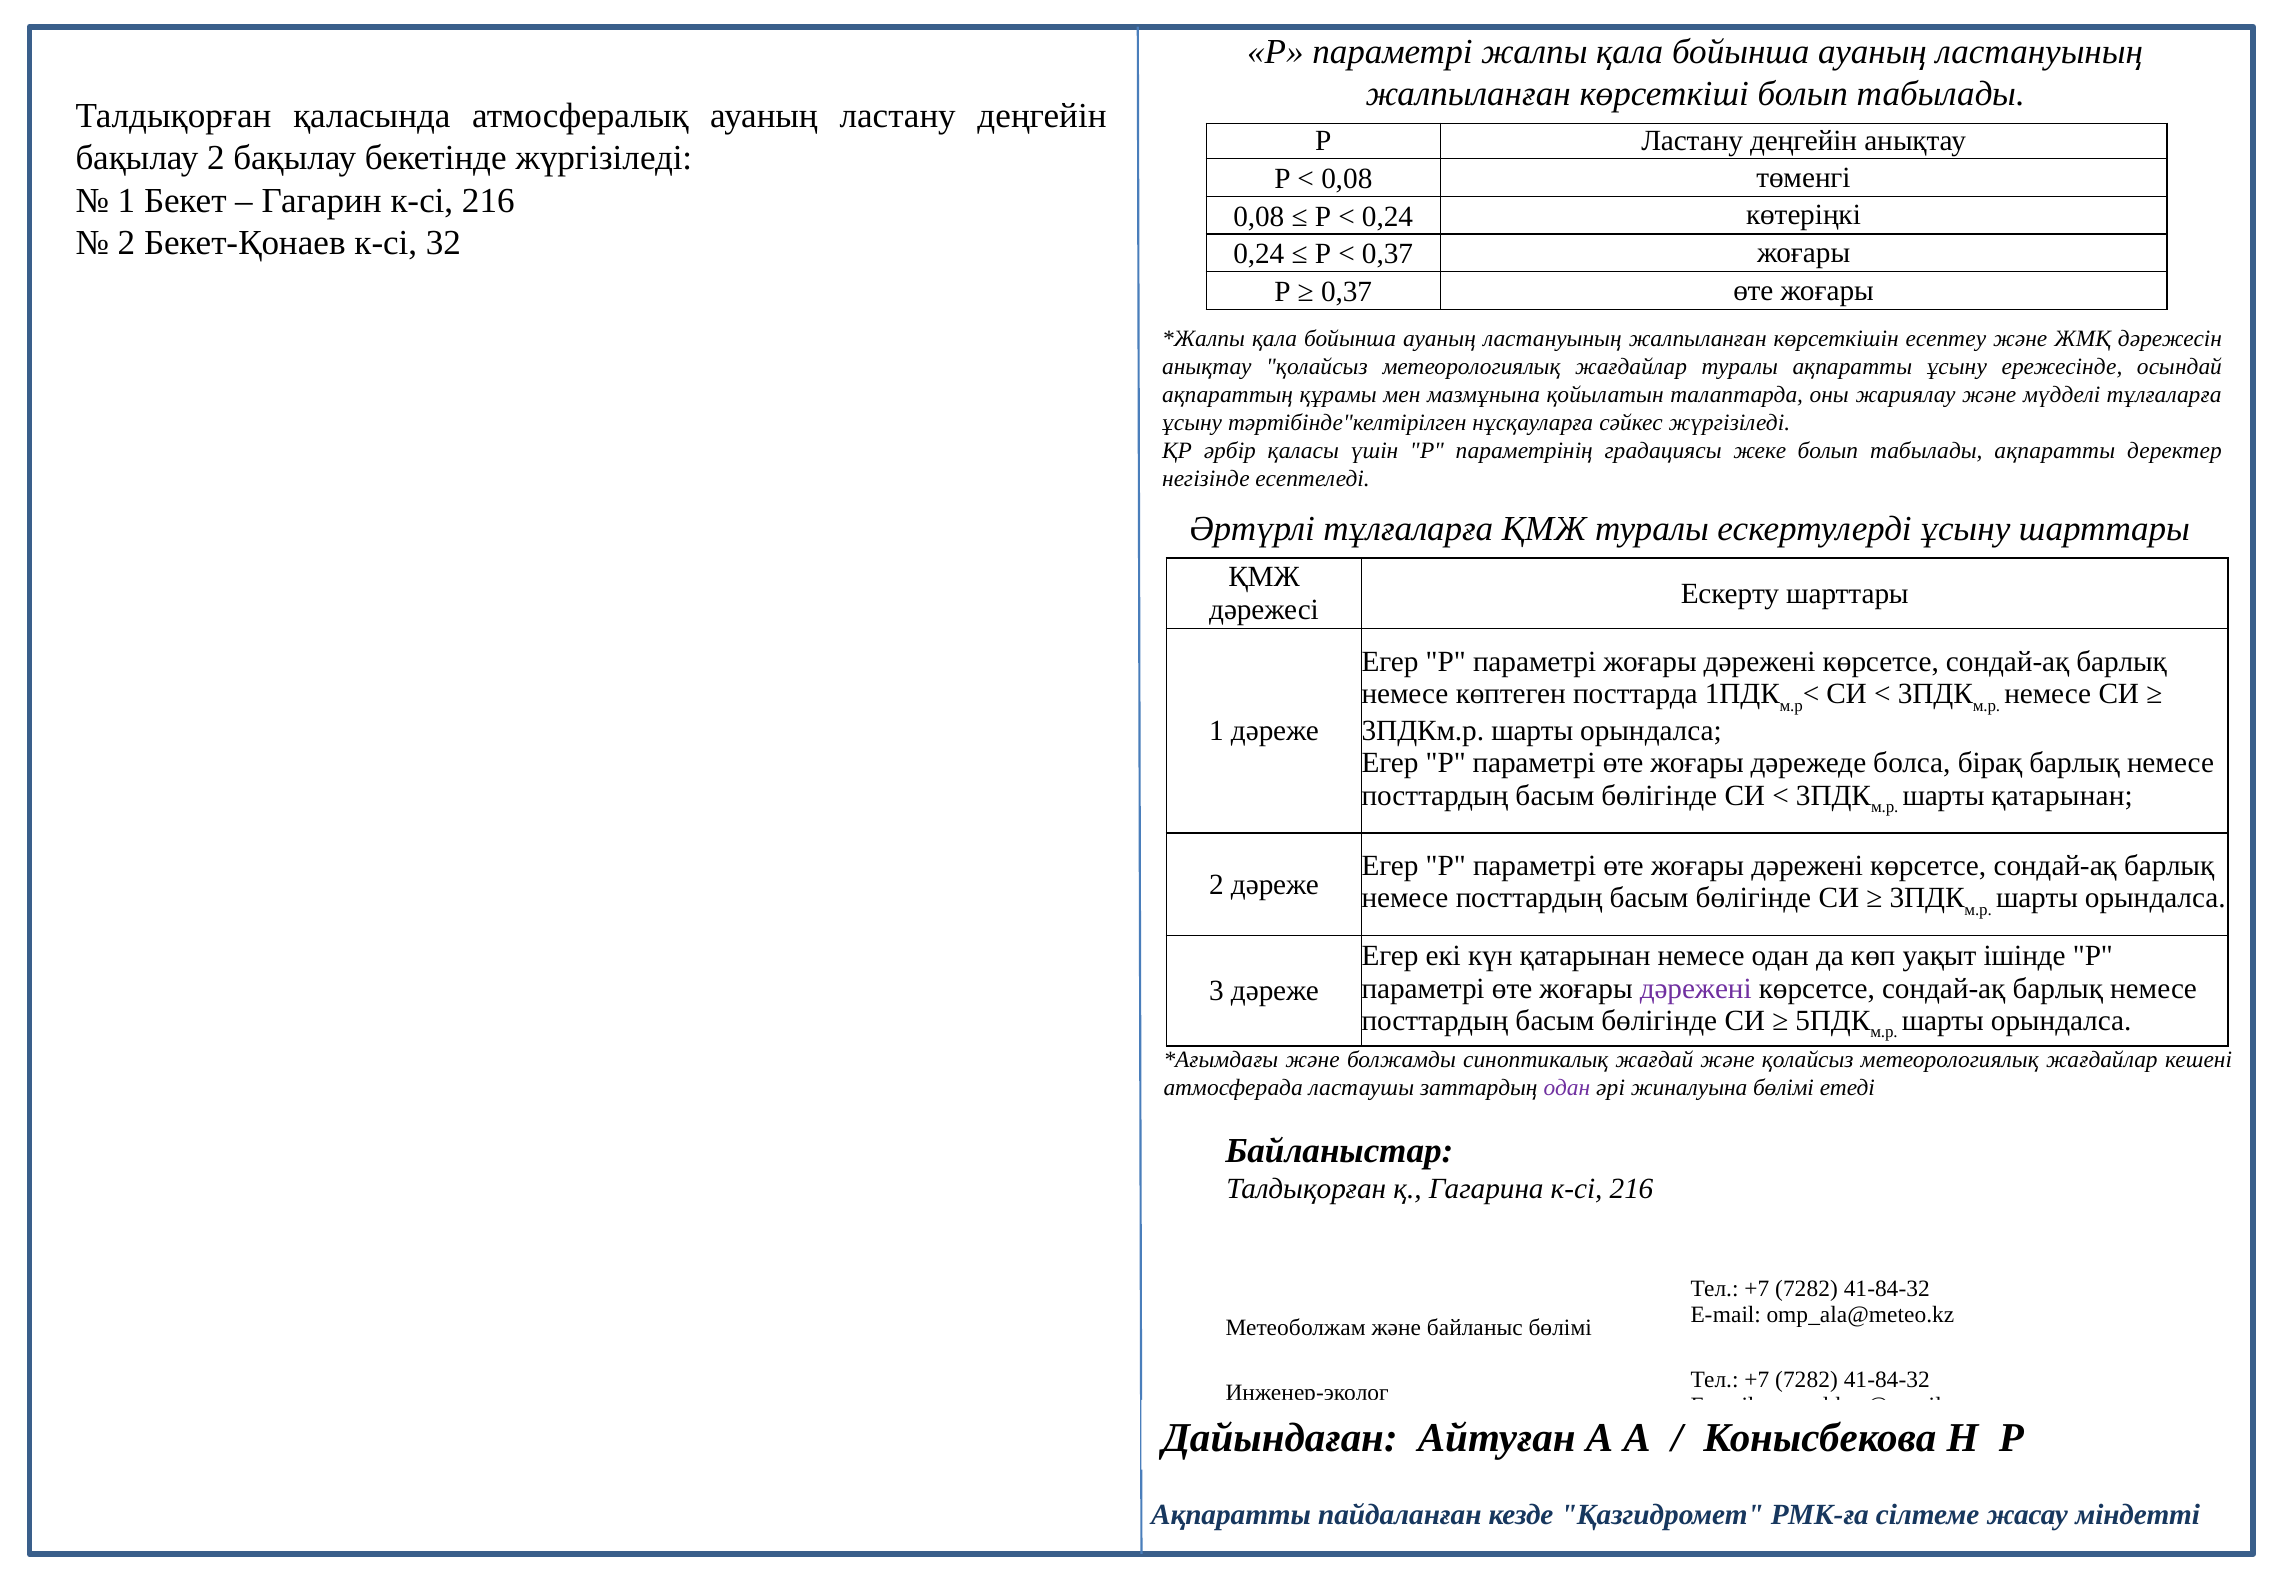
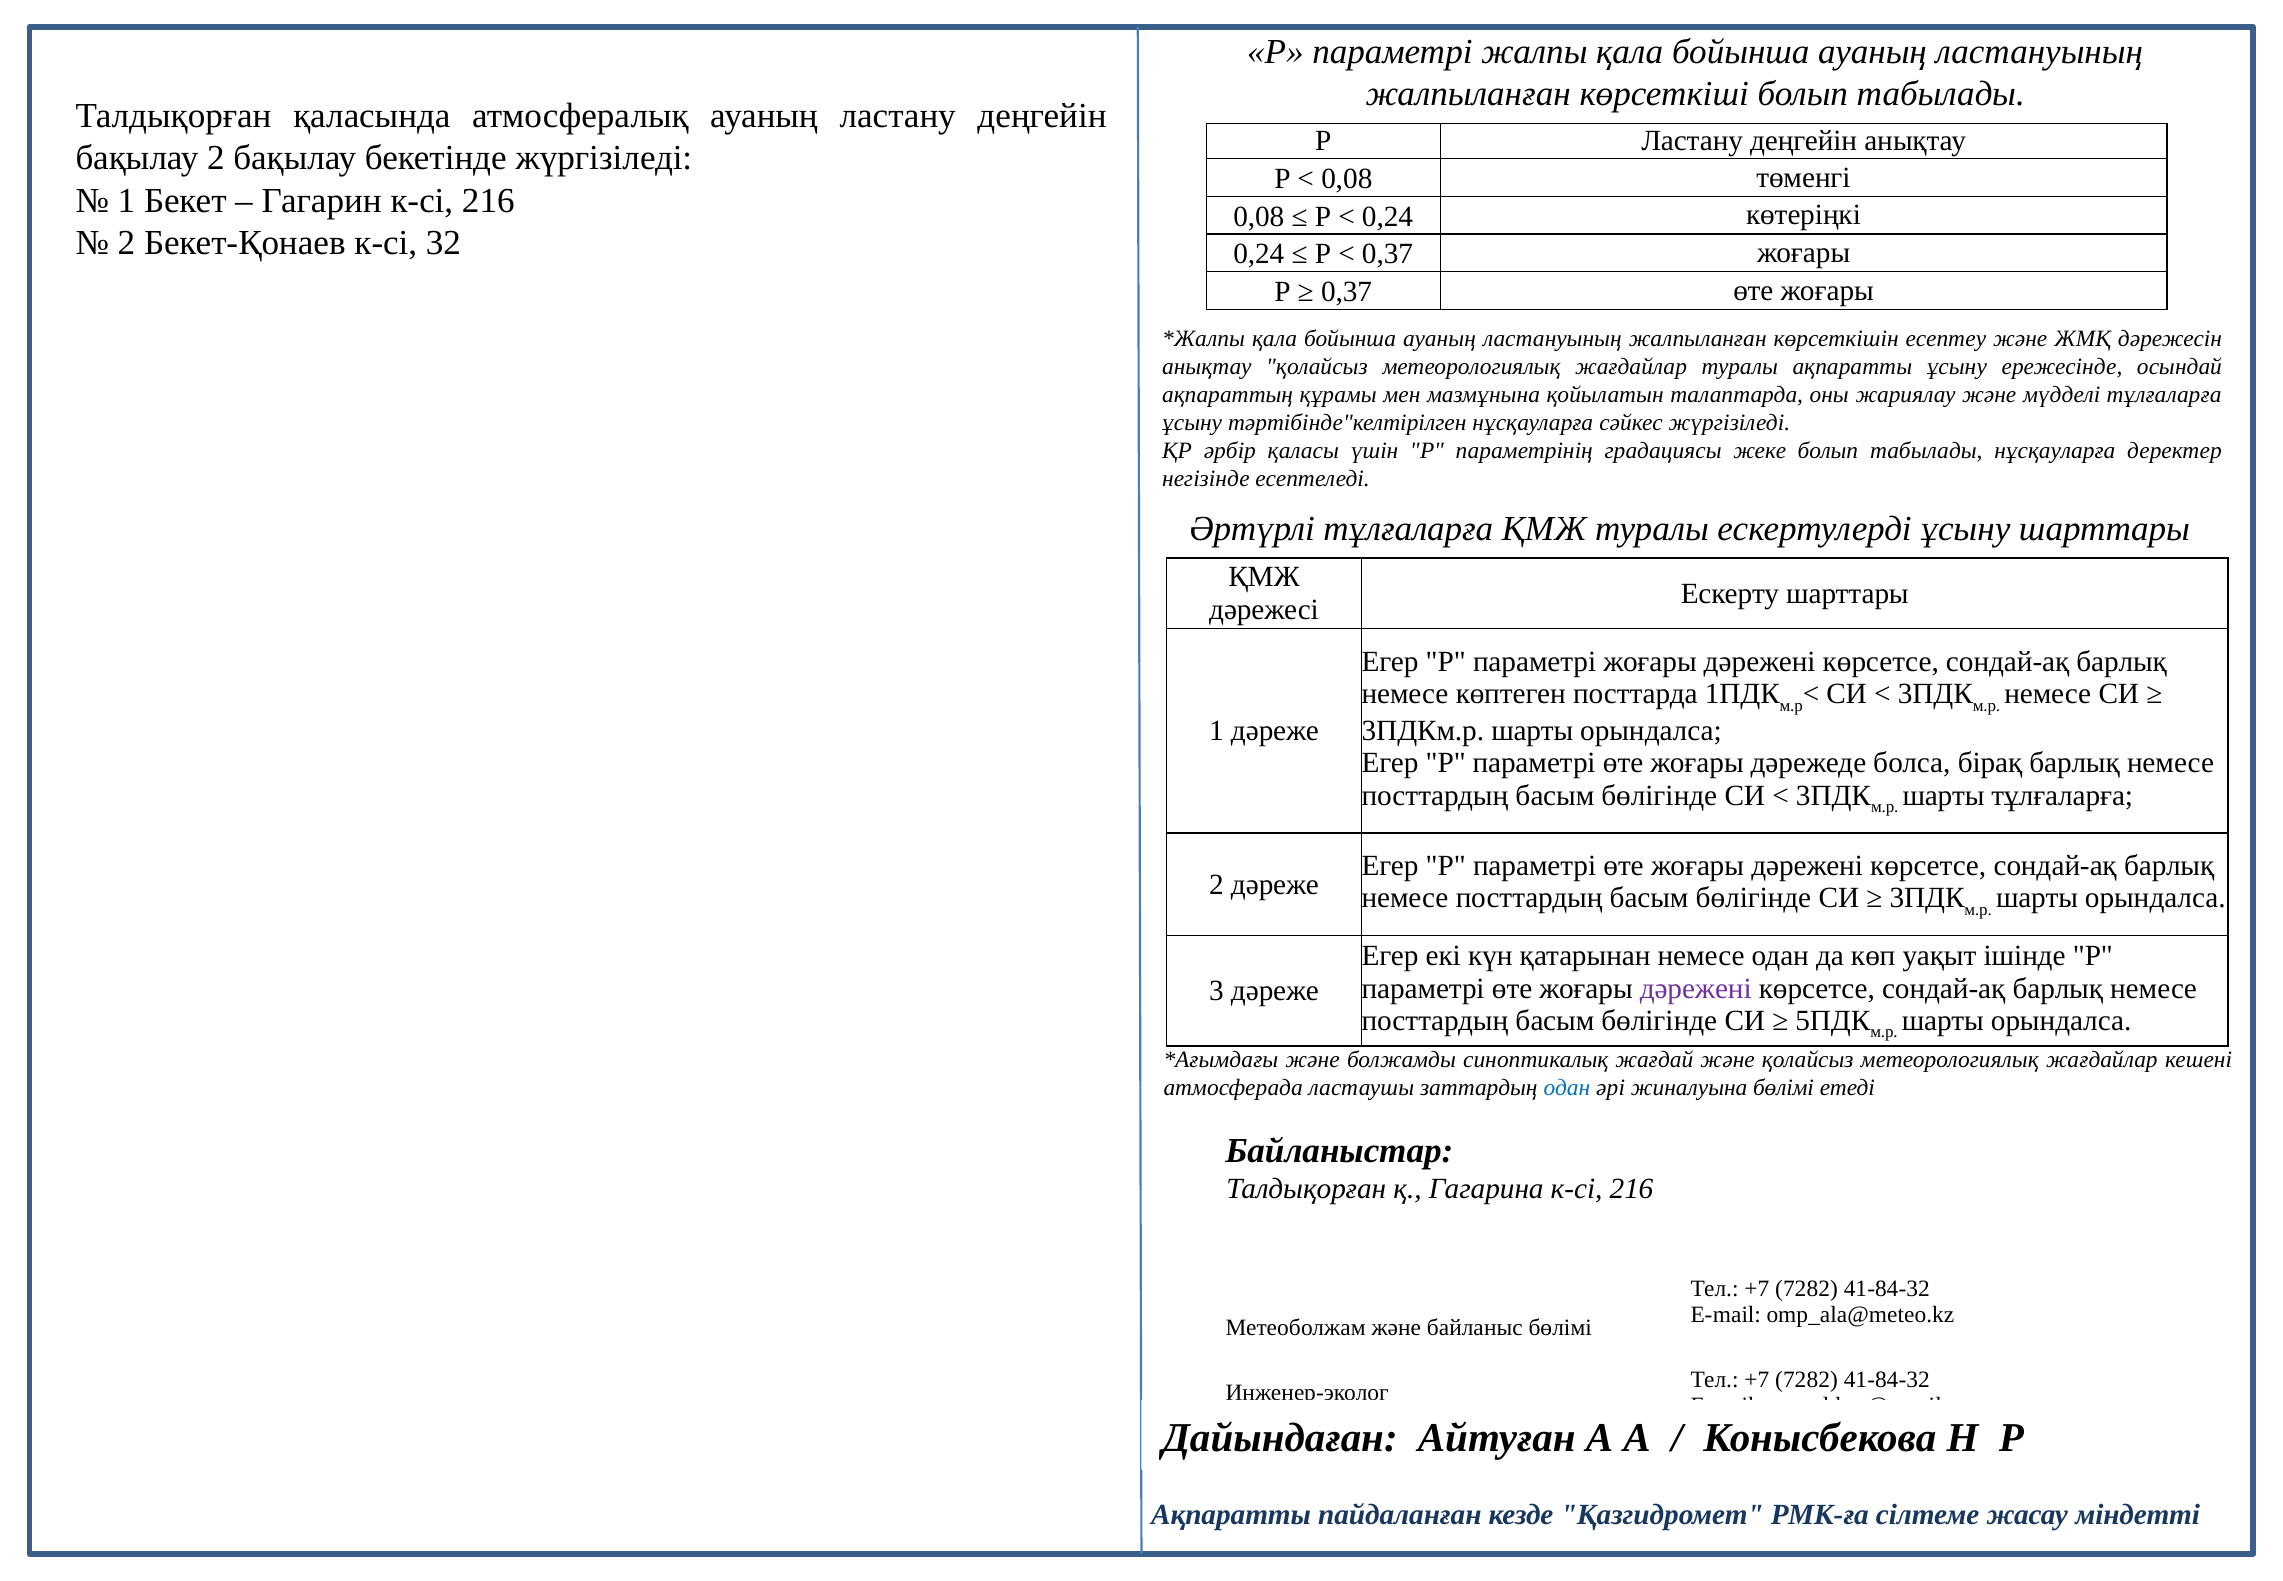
табылады ақпаратты: ақпаратты -> нұсқауларға
шарты қатарынан: қатарынан -> тұлғаларға
одан at (1567, 1088) colour: purple -> blue
